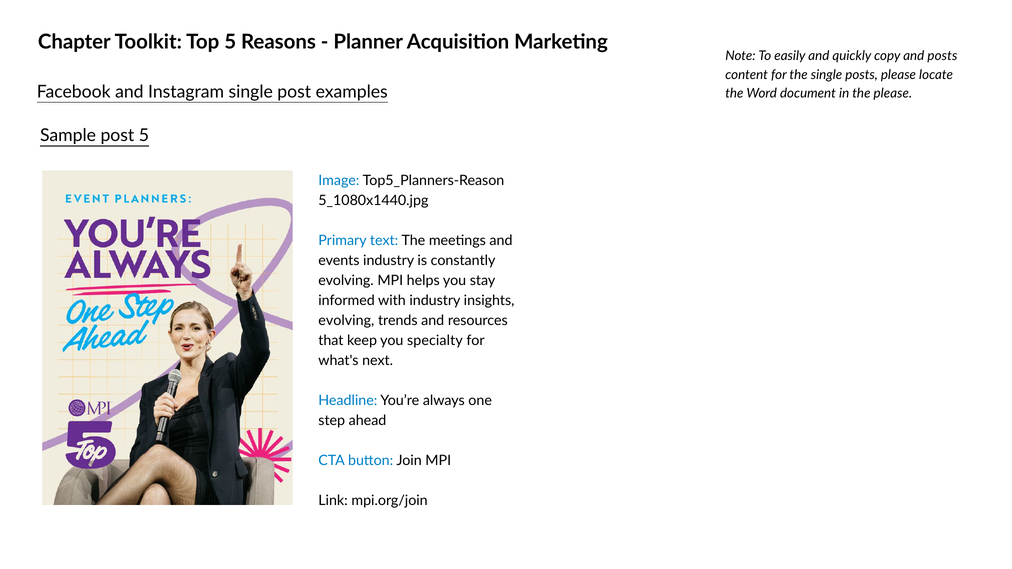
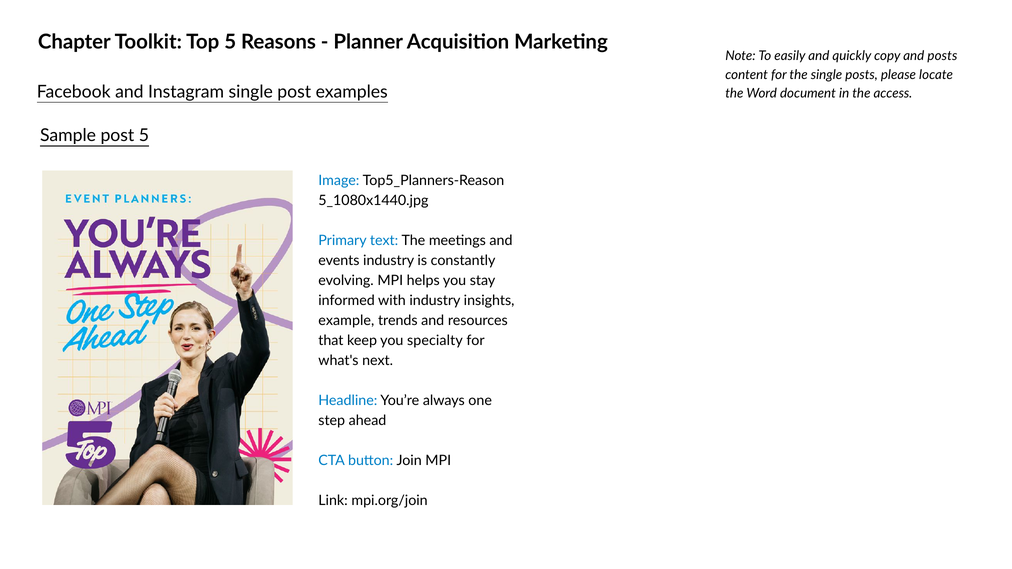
the please: please -> access
evolving at (346, 321): evolving -> example
